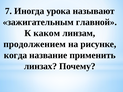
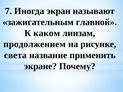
урока: урока -> экран
когда: когда -> света
линзах: линзах -> экране
